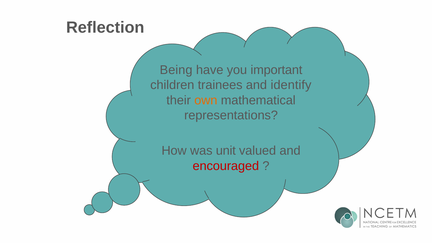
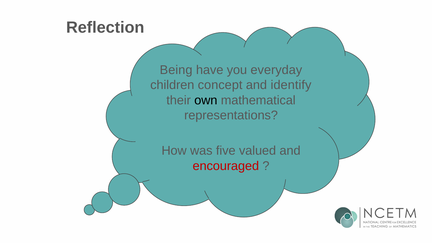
important: important -> everyday
trainees: trainees -> concept
own colour: orange -> black
unit: unit -> five
